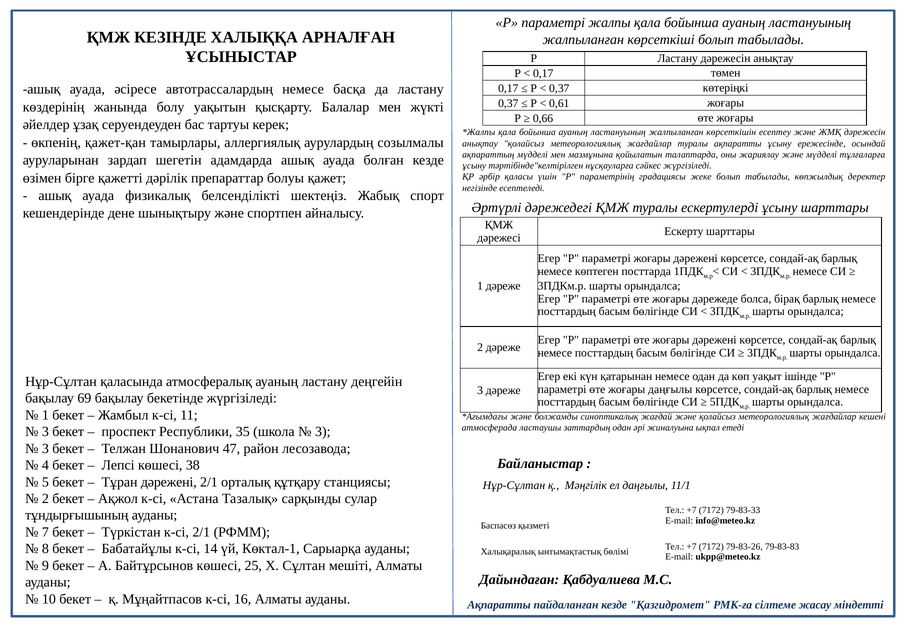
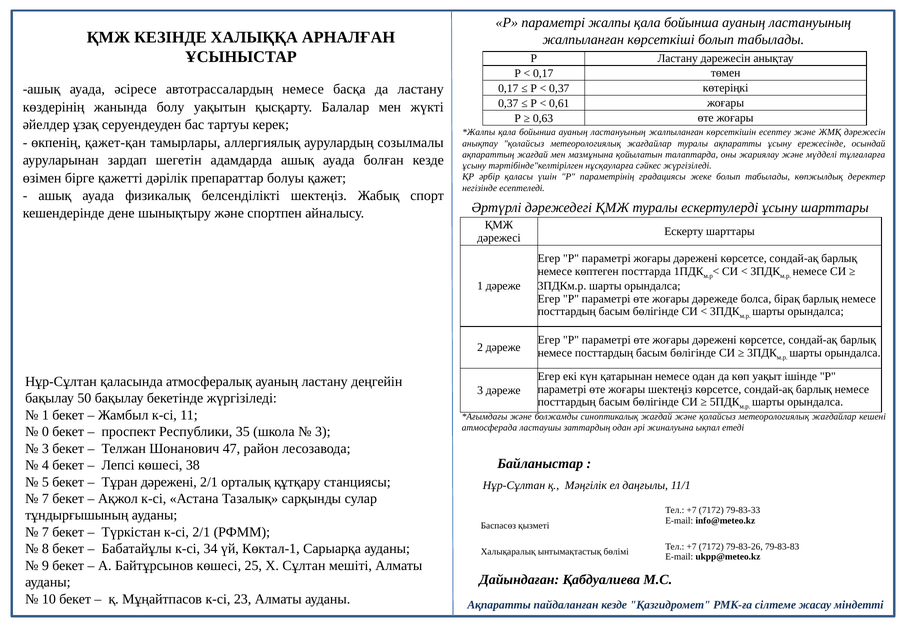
0,66: 0,66 -> 0,63
ақпараттың мүдделі: мүдделі -> жағдай
жоғары даңғылы: даңғылы -> шектеңіз
69: 69 -> 50
3 at (45, 432): 3 -> 0
2 at (45, 499): 2 -> 7
14: 14 -> 34
16: 16 -> 23
